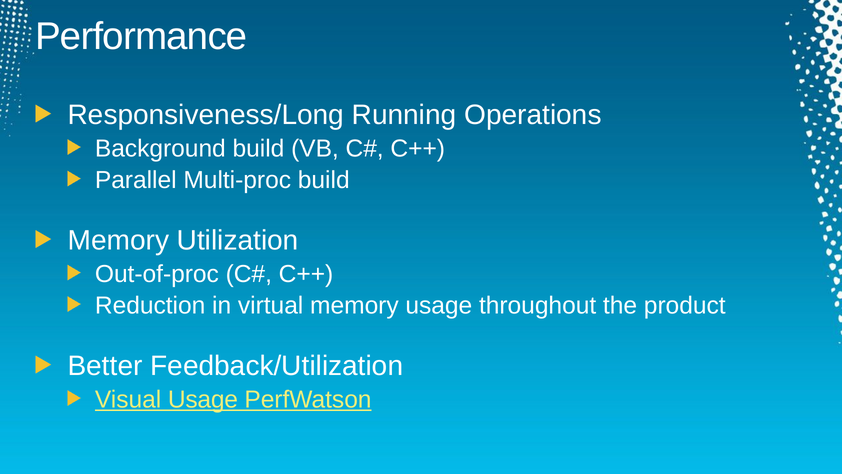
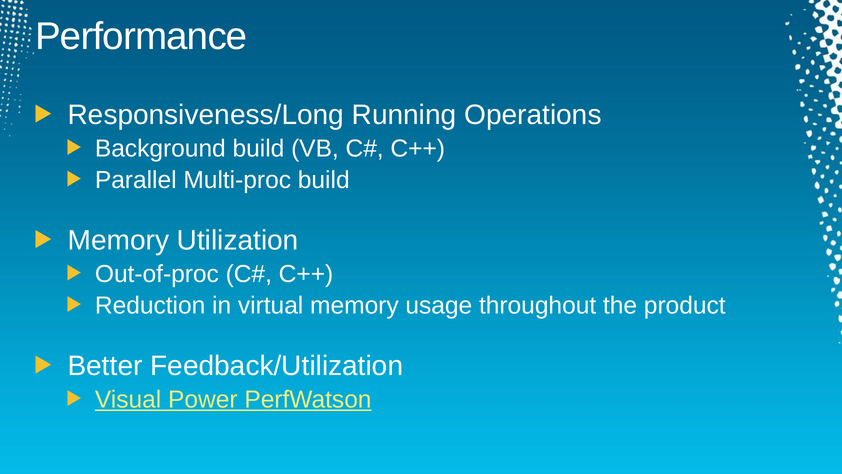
Visual Usage: Usage -> Power
